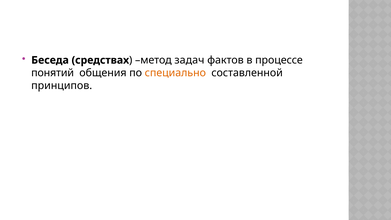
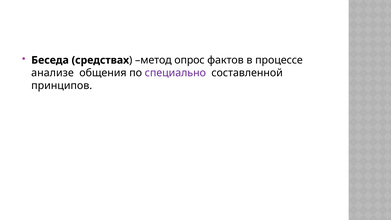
задач: задач -> опрос
понятий: понятий -> анализе
специально colour: orange -> purple
